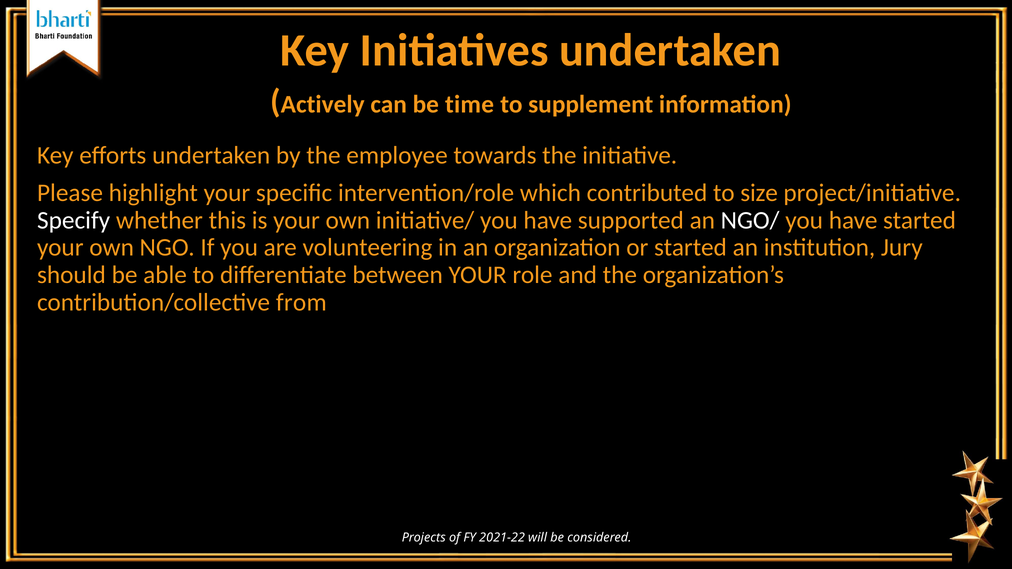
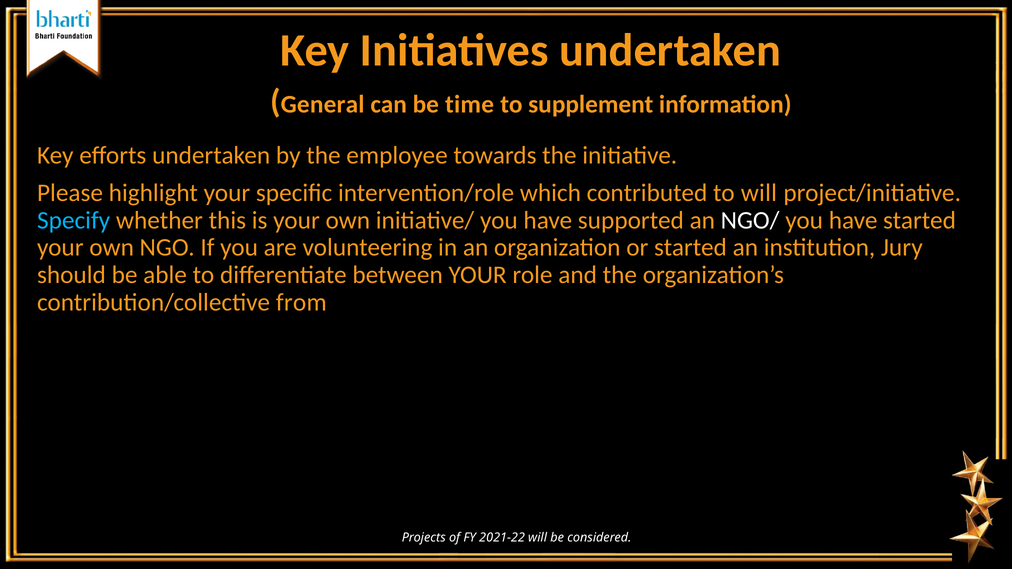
Actively: Actively -> General
to size: size -> will
Specify colour: white -> light blue
